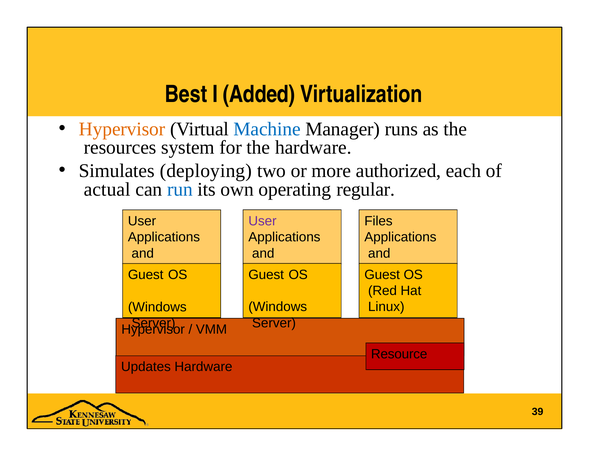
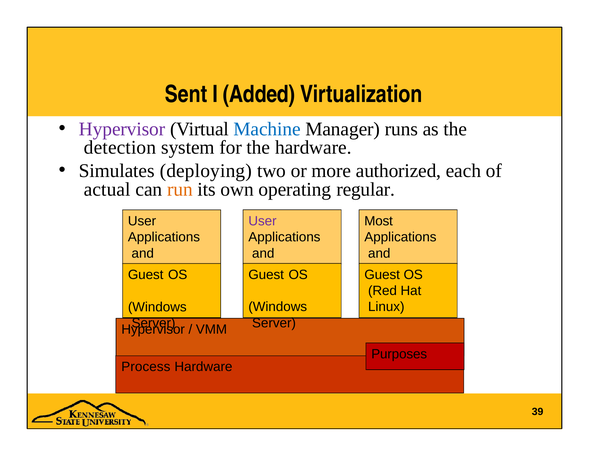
Best: Best -> Sent
Hypervisor at (122, 129) colour: orange -> purple
resources: resources -> detection
run colour: blue -> orange
Files: Files -> Most
Resource: Resource -> Purposes
Updates: Updates -> Process
